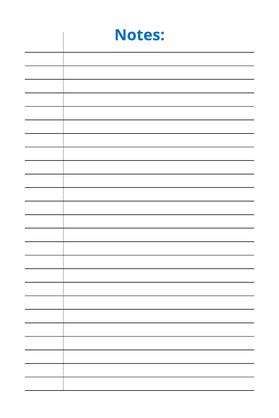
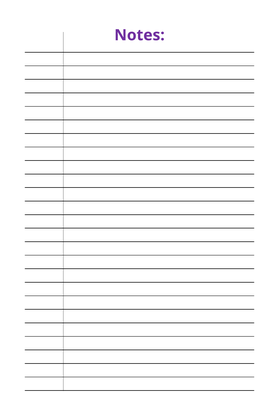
Notes colour: blue -> purple
